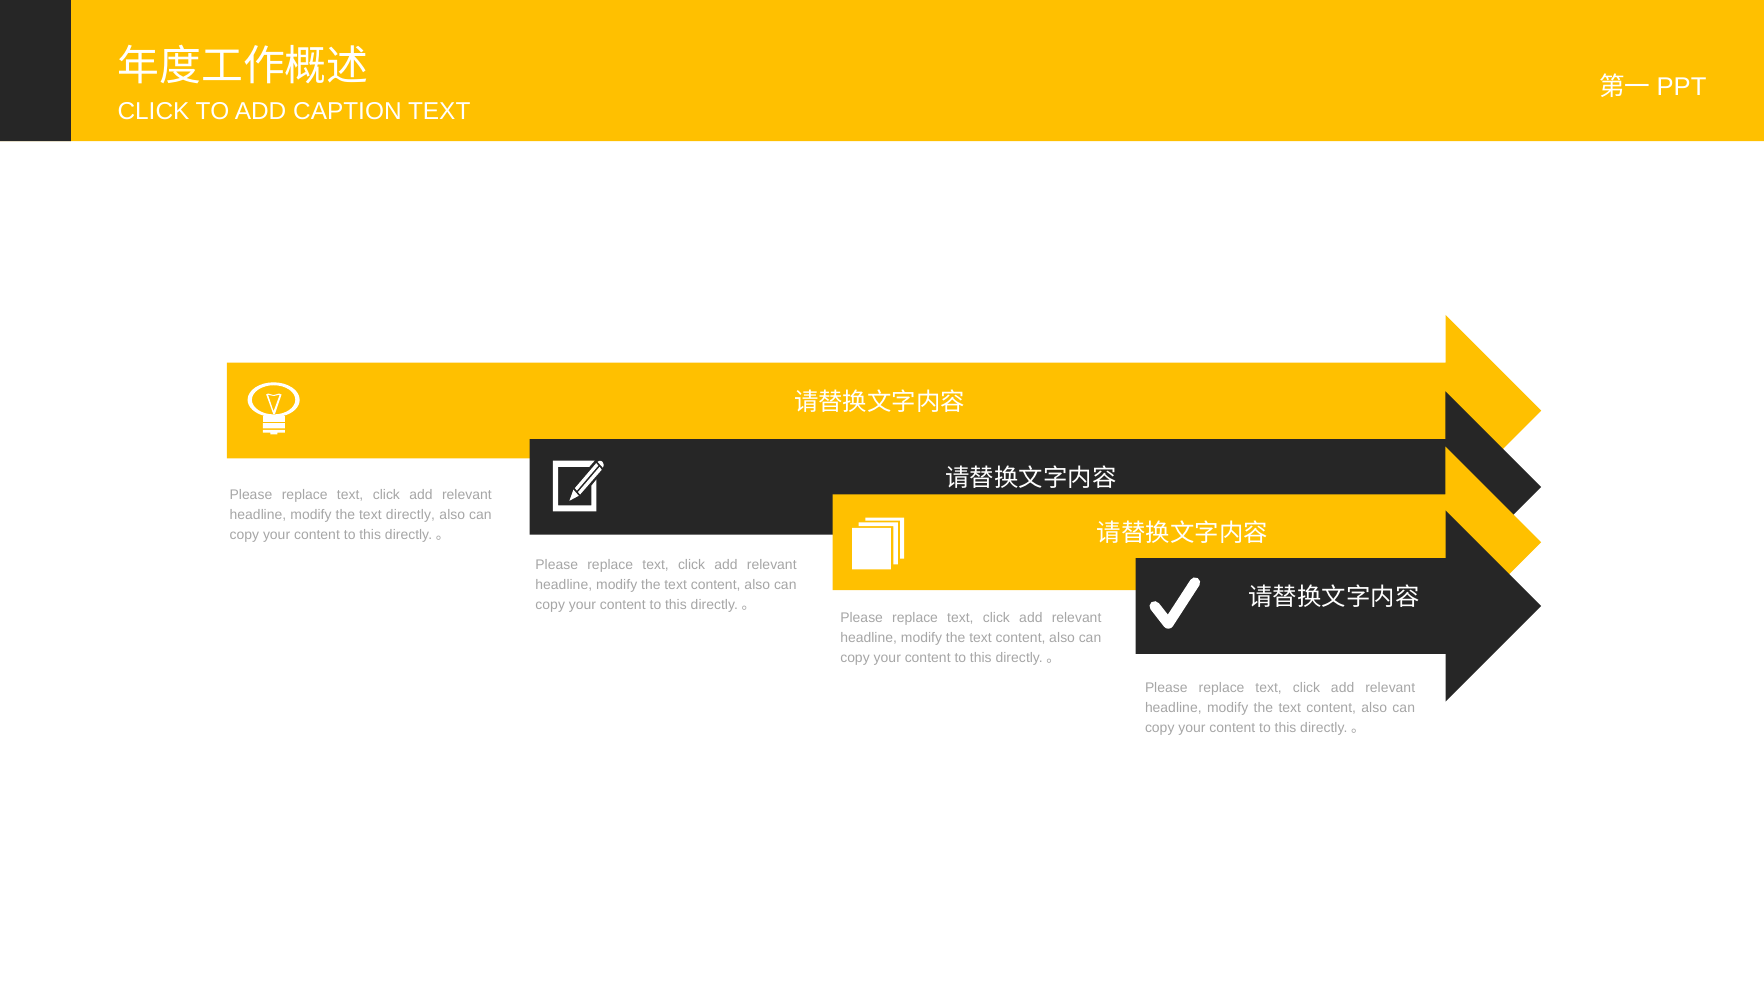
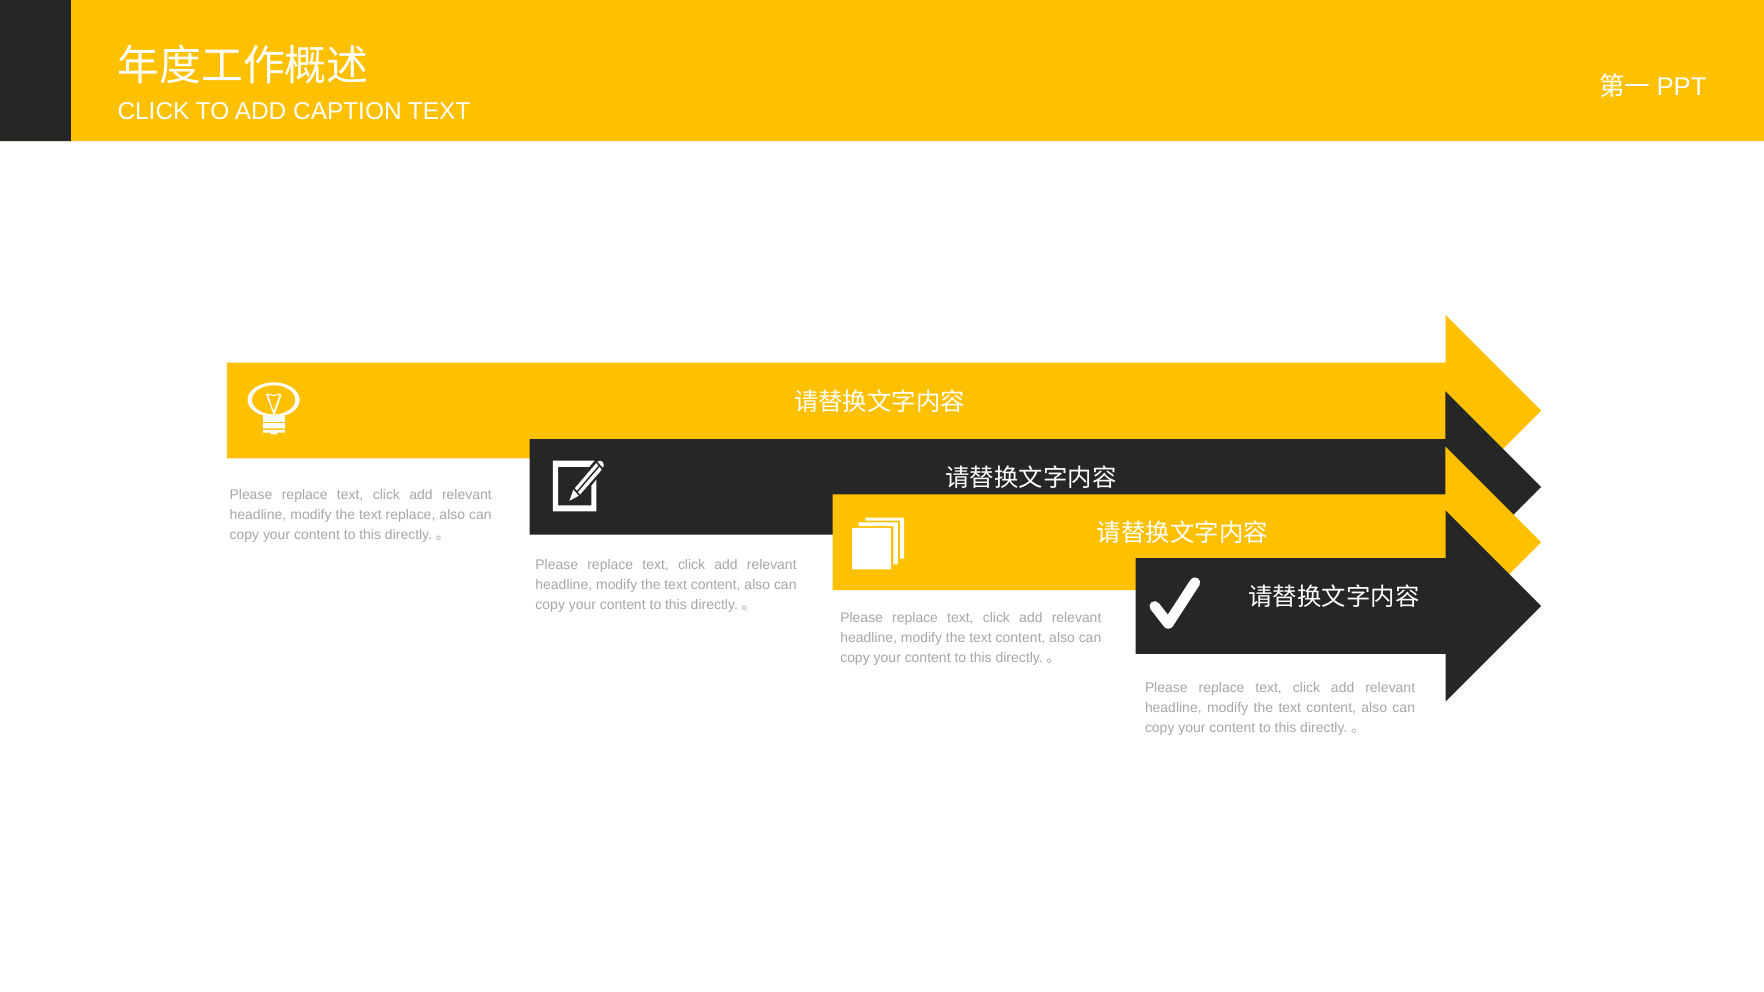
text directly: directly -> replace
